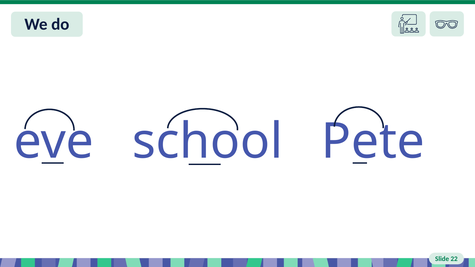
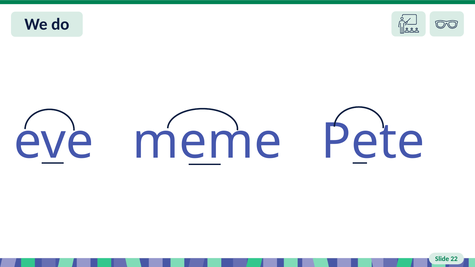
school: school -> meme
